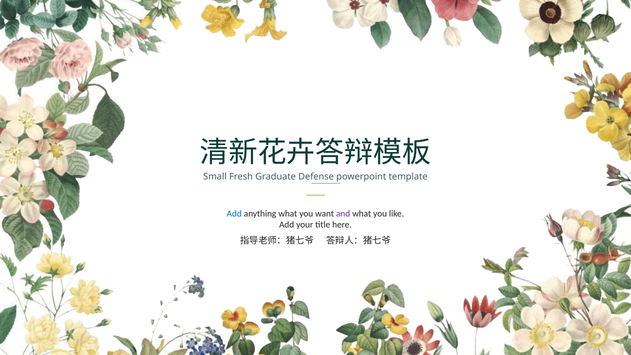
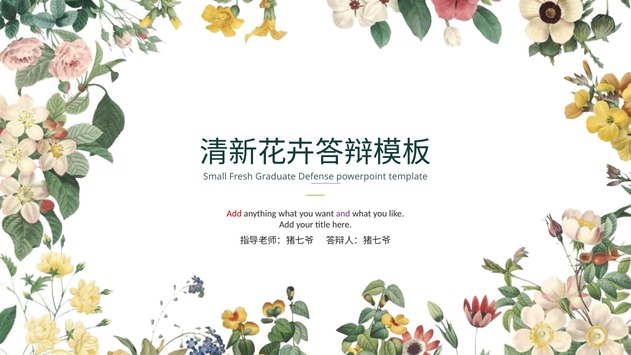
Add at (234, 214) colour: blue -> red
